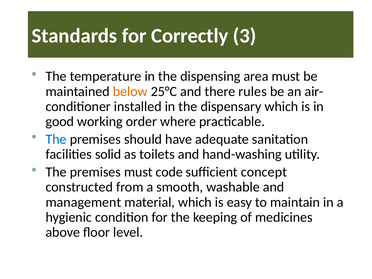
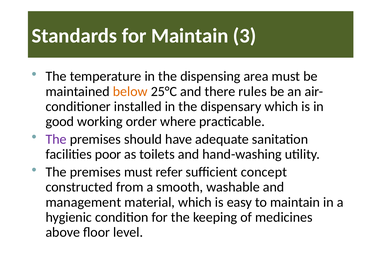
for Correctly: Correctly -> Maintain
The at (56, 139) colour: blue -> purple
solid: solid -> poor
code: code -> refer
